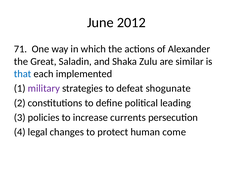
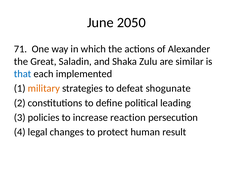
2012: 2012 -> 2050
military colour: purple -> orange
currents: currents -> reaction
come: come -> result
